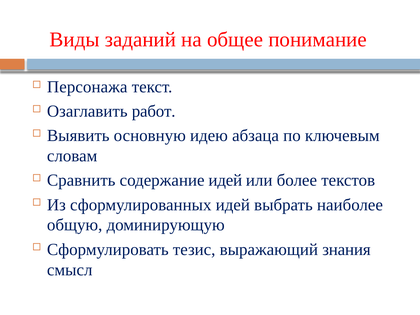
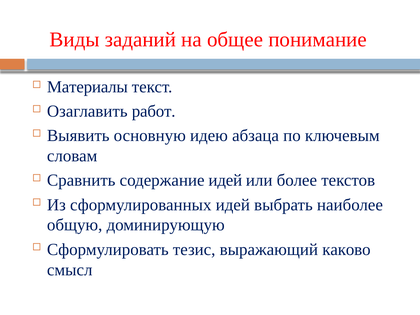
Персонажа: Персонажа -> Материалы
знания: знания -> каково
